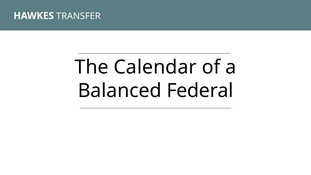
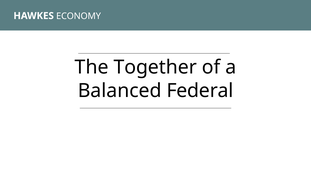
TRANSFER: TRANSFER -> ECONOMY
Calendar: Calendar -> Together
